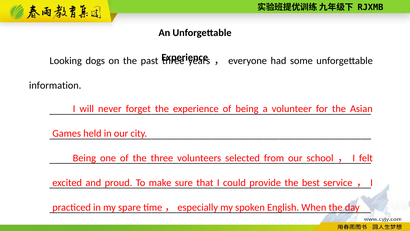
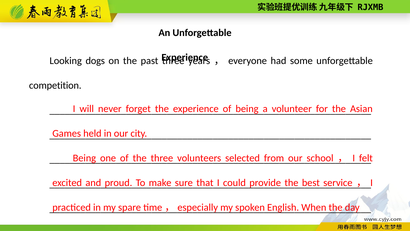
information: information -> competition
